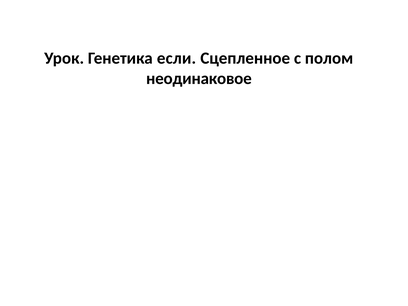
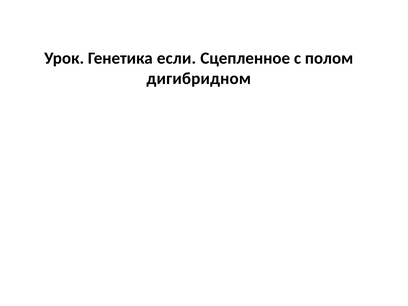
неодинаковое: неодинаковое -> дигибридном
